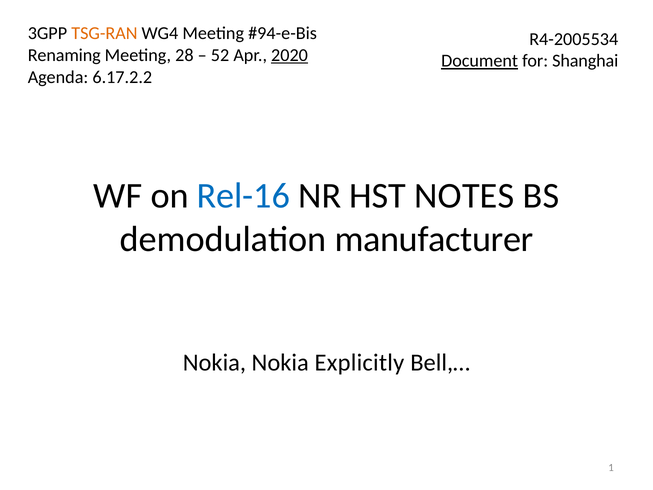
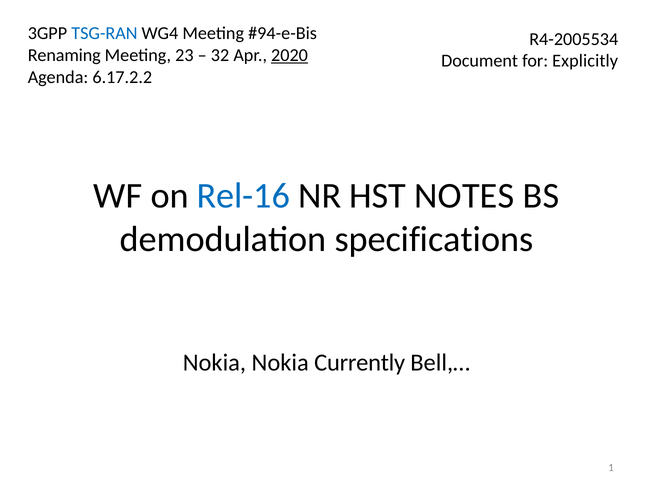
TSG-RAN colour: orange -> blue
28: 28 -> 23
52: 52 -> 32
Document underline: present -> none
Shanghai: Shanghai -> Explicitly
manufacturer: manufacturer -> specifications
Explicitly: Explicitly -> Currently
